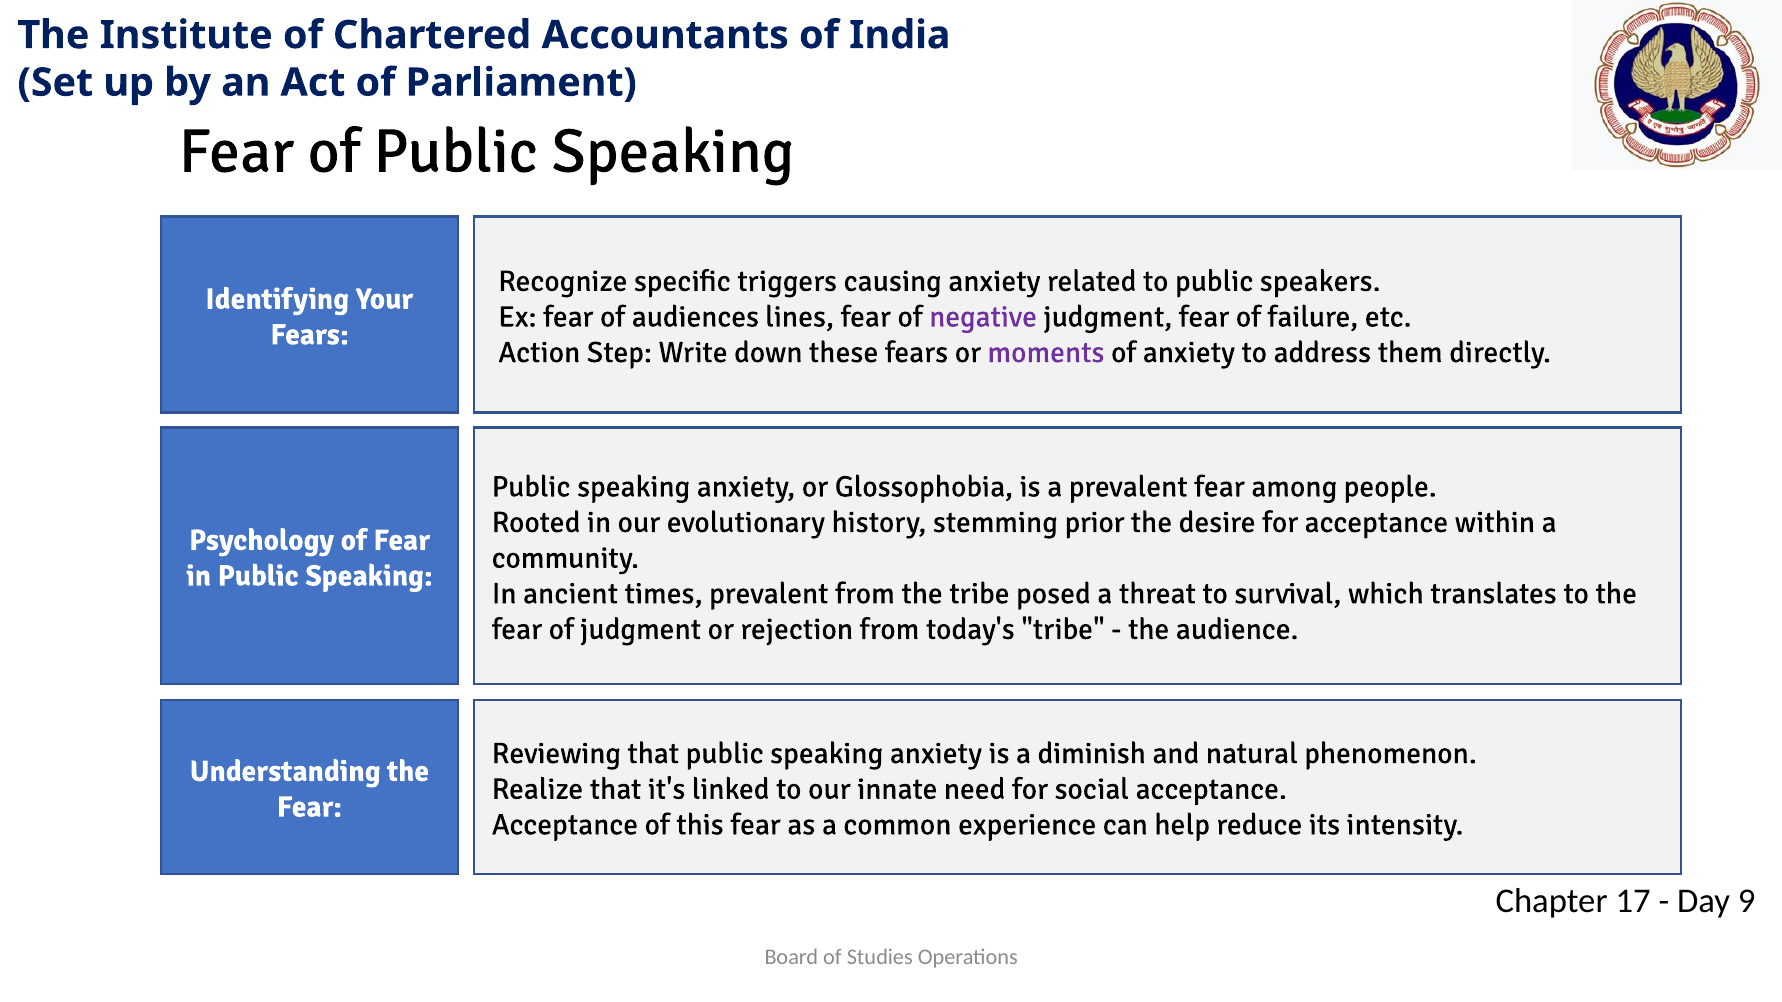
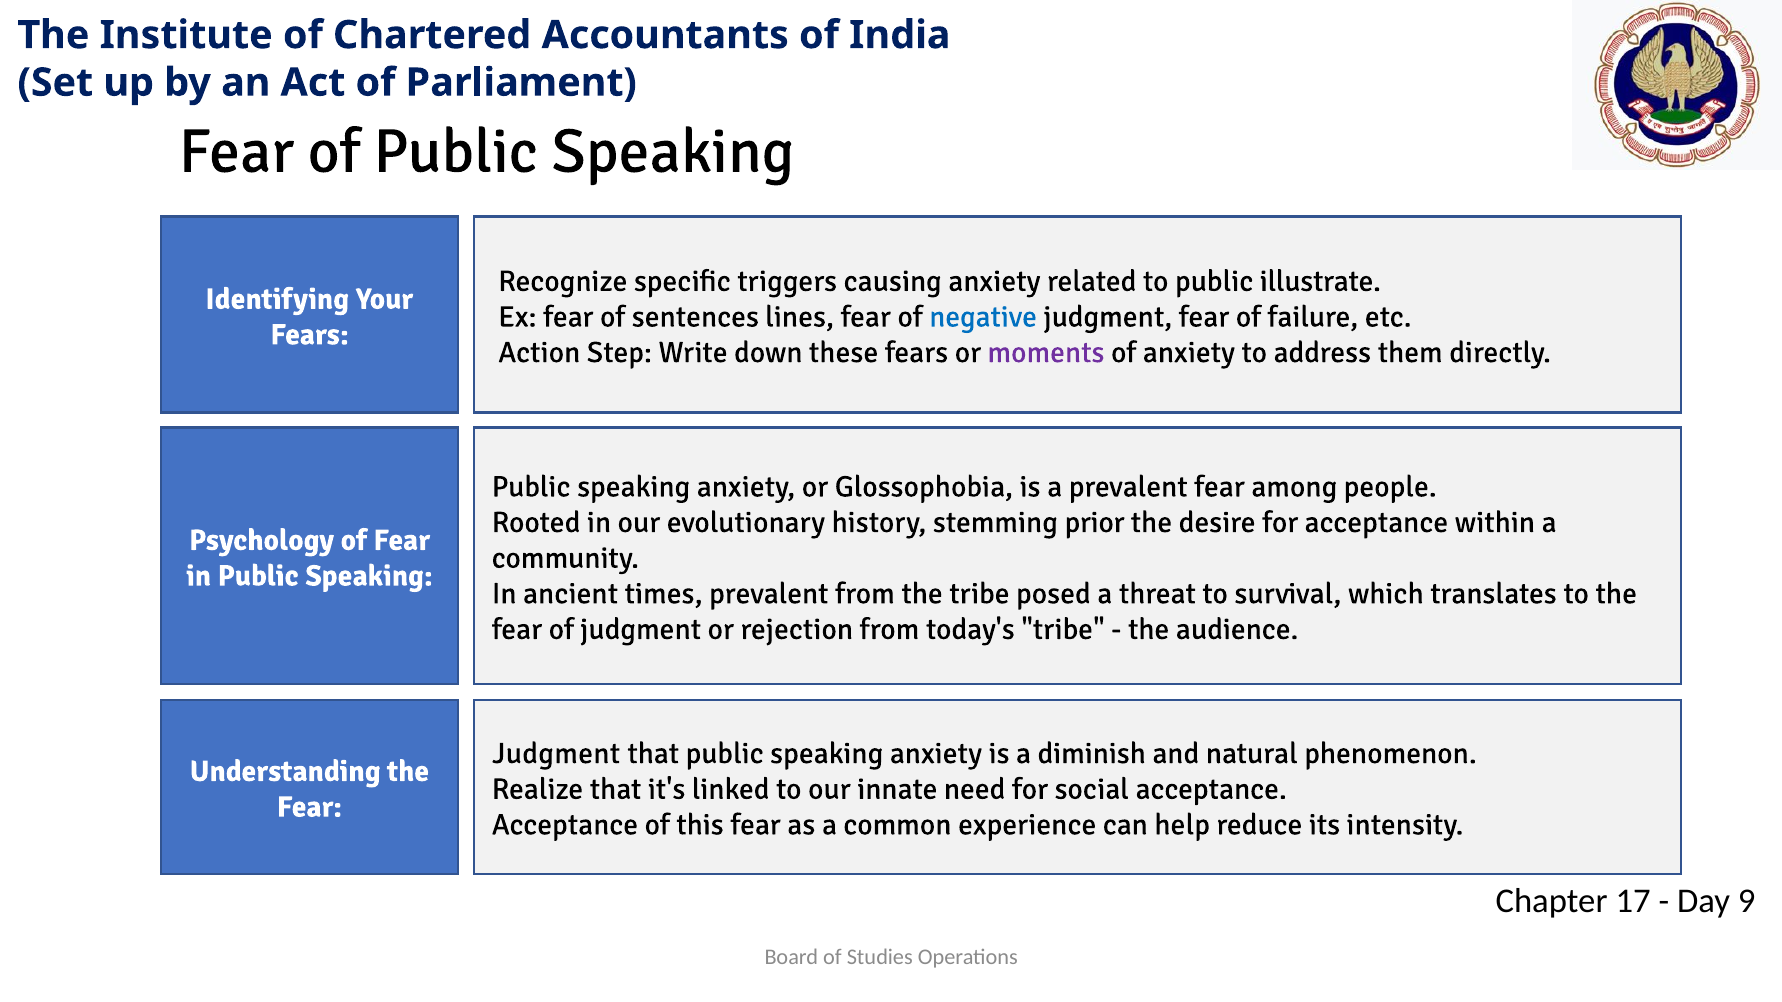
speakers: speakers -> illustrate
audiences: audiences -> sentences
negative colour: purple -> blue
Reviewing at (556, 754): Reviewing -> Judgment
